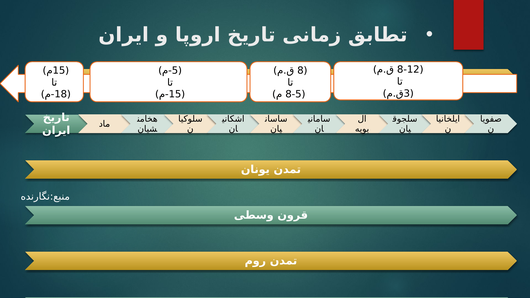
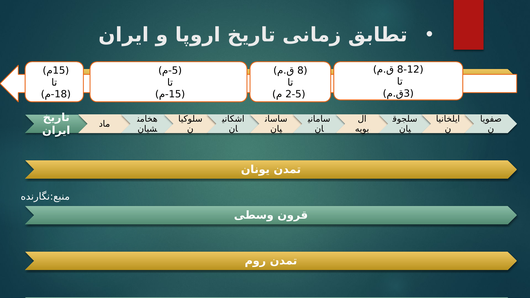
8-5: 8-5 -> 2-5
